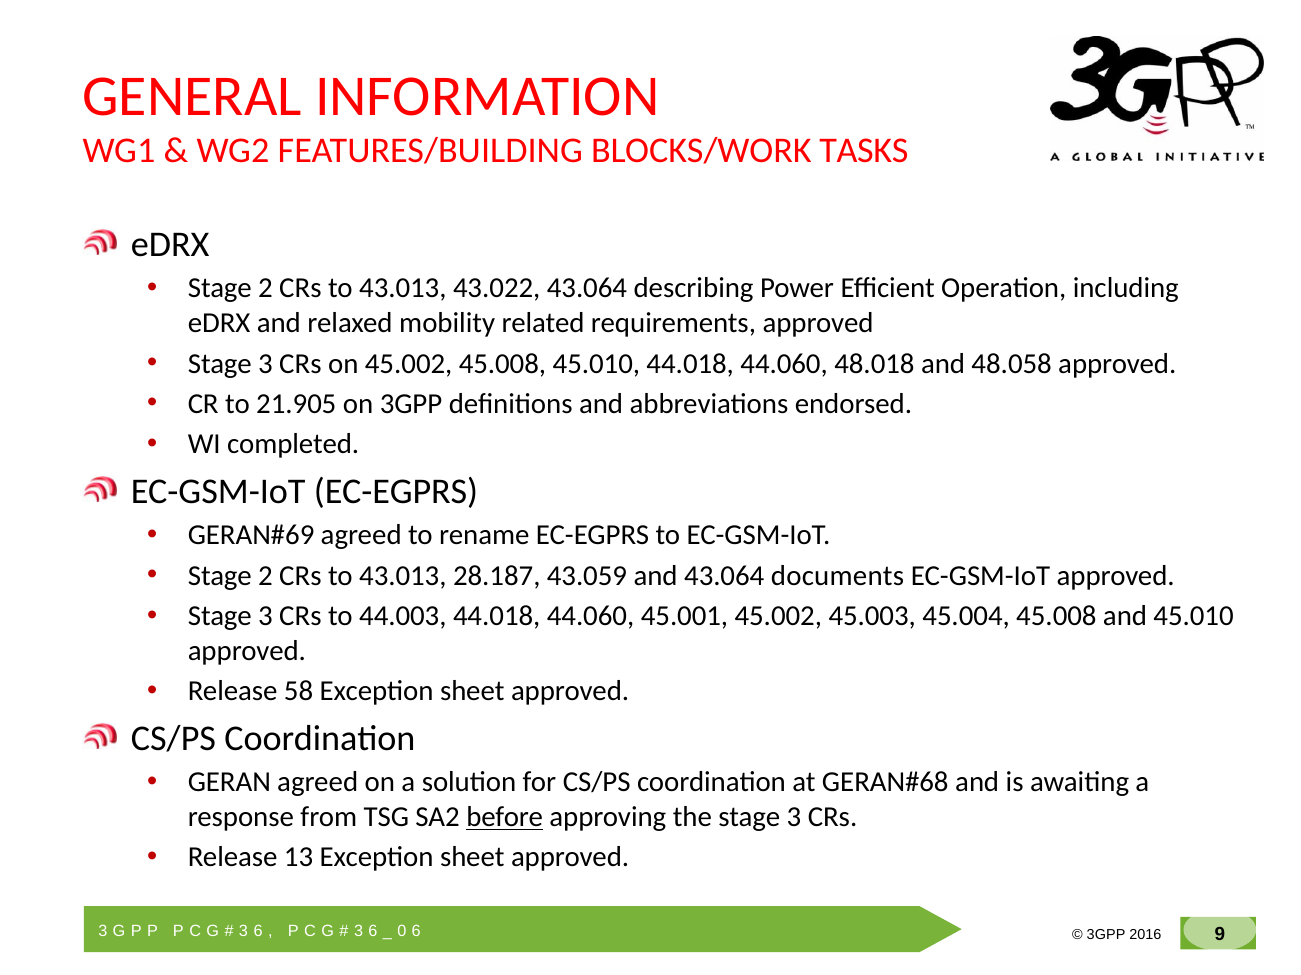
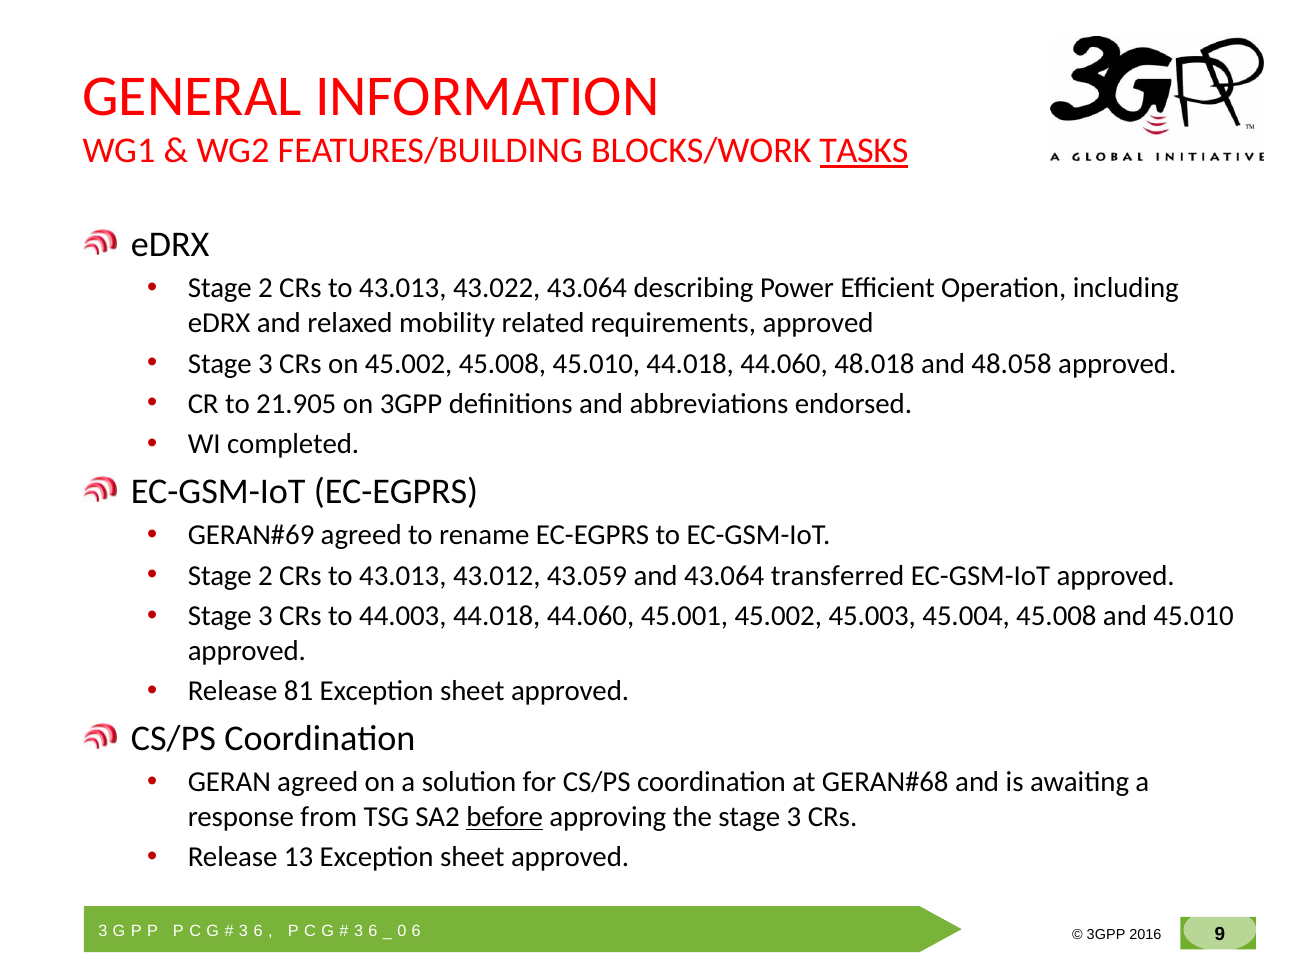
TASKS underline: none -> present
28.187: 28.187 -> 43.012
documents: documents -> transferred
58: 58 -> 81
